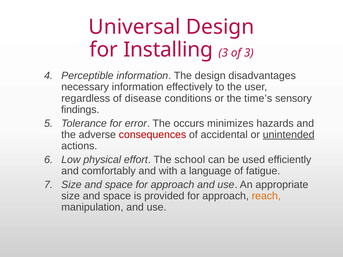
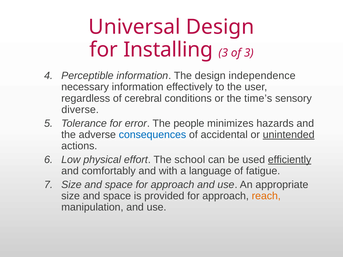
disadvantages: disadvantages -> independence
disease: disease -> cerebral
findings: findings -> diverse
occurs: occurs -> people
consequences colour: red -> blue
efficiently underline: none -> present
